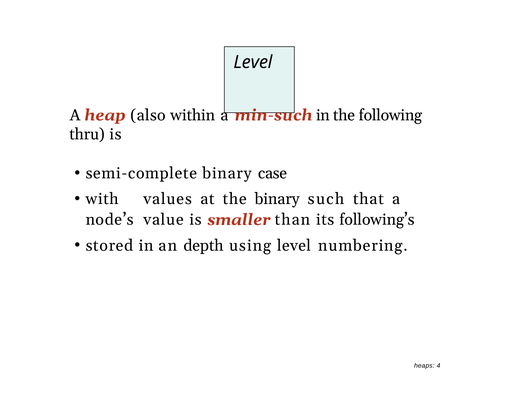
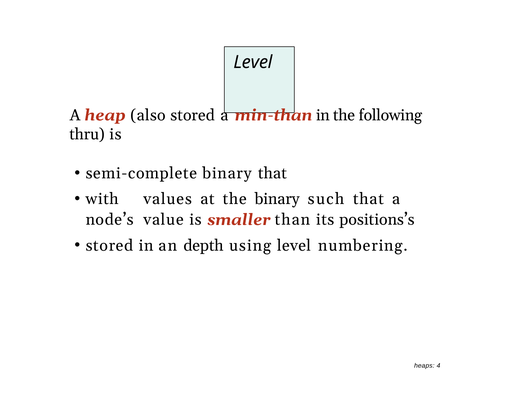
also within: within -> stored
min-such: min-such -> min-than
binary case: case -> that
following’s: following’s -> positions’s
